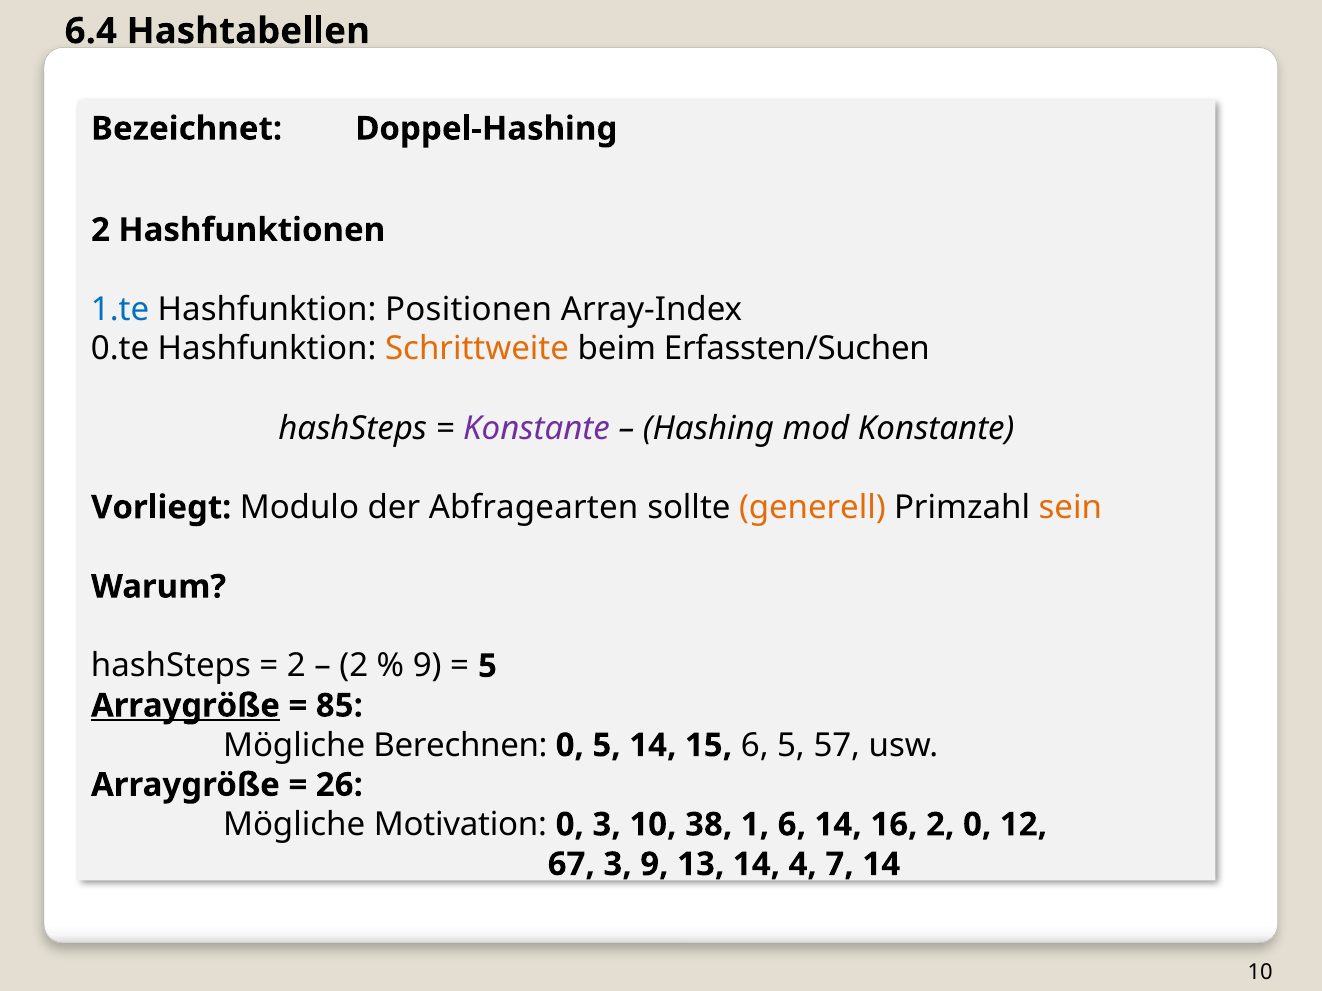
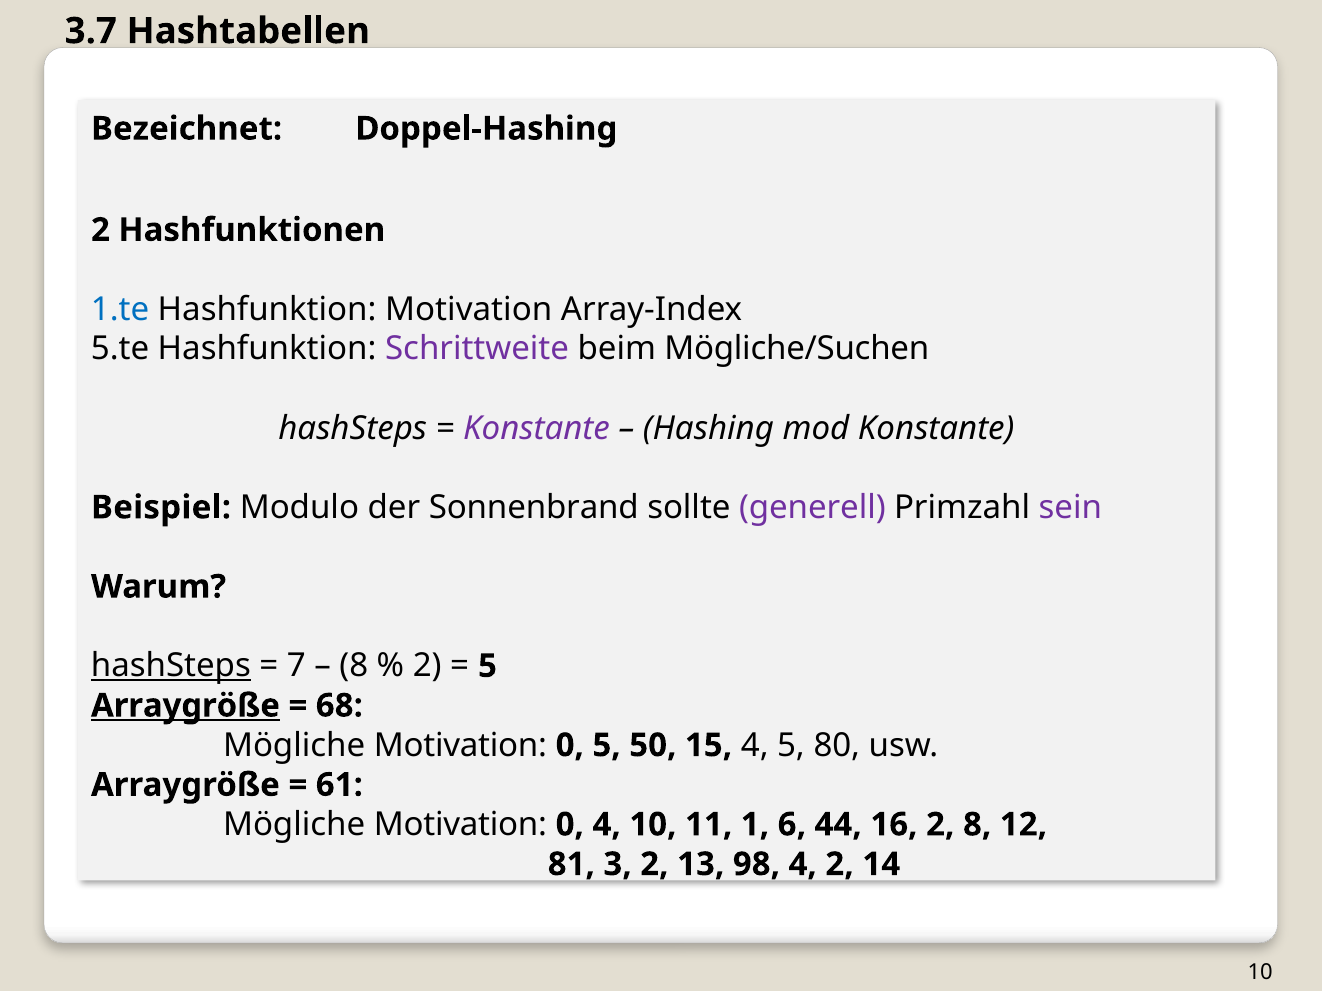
6.4: 6.4 -> 3.7
Hashfunktion Positionen: Positionen -> Motivation
0.te: 0.te -> 5.te
Schrittweite colour: orange -> purple
Erfassten/Suchen: Erfassten/Suchen -> Mögliche/Suchen
Vorliegt: Vorliegt -> Beispiel
Abfragearten: Abfragearten -> Sonnenbrand
generell colour: orange -> purple
sein colour: orange -> purple
hashSteps at (171, 666) underline: none -> present
2 at (296, 666): 2 -> 7
2 at (354, 666): 2 -> 8
9 at (427, 666): 9 -> 2
85: 85 -> 68
Berechnen at (460, 746): Berechnen -> Motivation
5 14: 14 -> 50
15 6: 6 -> 4
57: 57 -> 80
26: 26 -> 61
0 3: 3 -> 4
38: 38 -> 11
6 14: 14 -> 44
2 0: 0 -> 8
67: 67 -> 81
3 9: 9 -> 2
13 14: 14 -> 98
4 7: 7 -> 2
